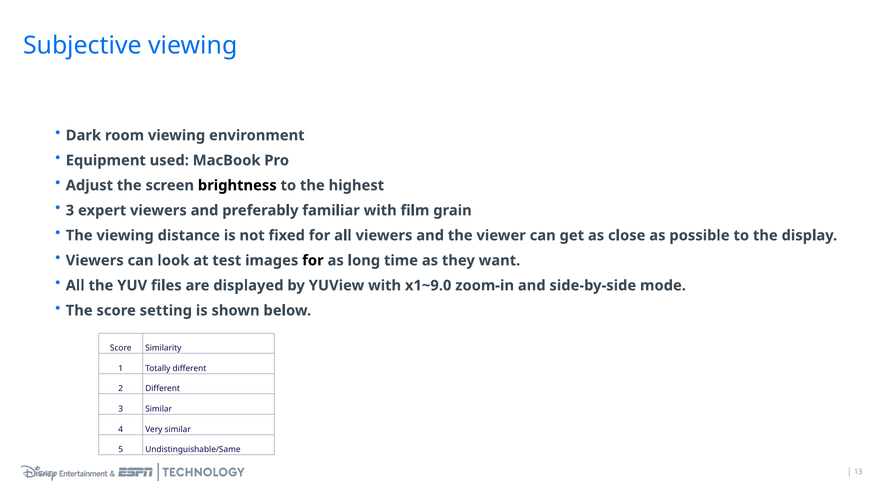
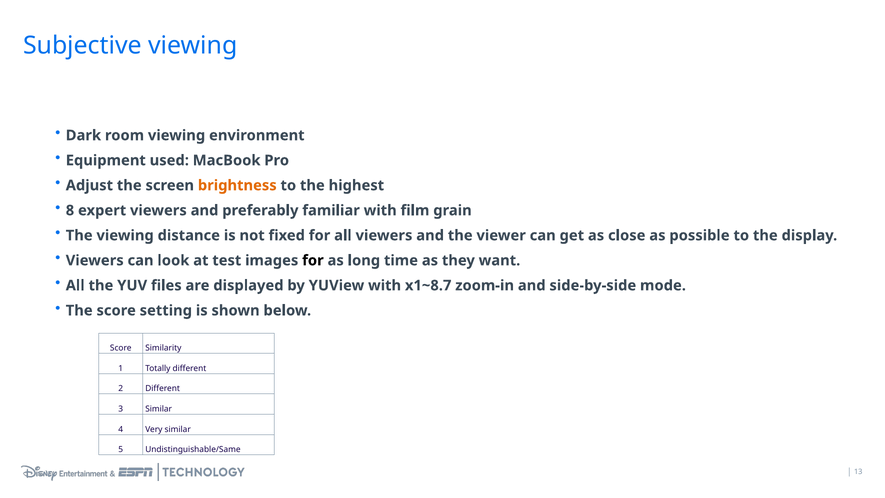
brightness colour: black -> orange
3 at (70, 210): 3 -> 8
x1~9.0: x1~9.0 -> x1~8.7
